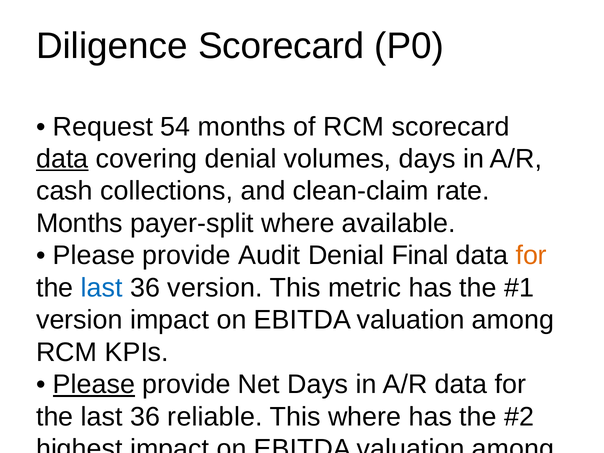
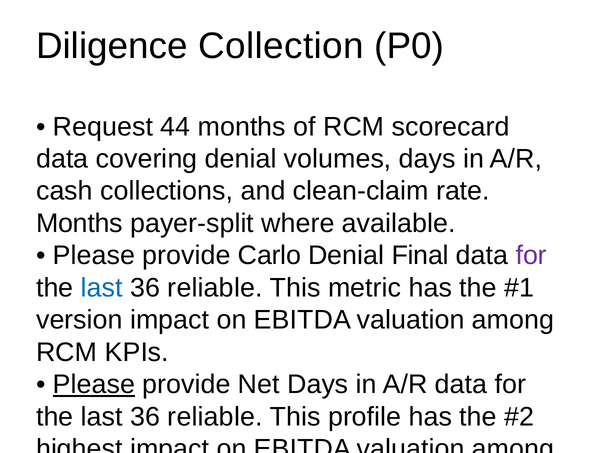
Diligence Scorecard: Scorecard -> Collection
54: 54 -> 44
data at (62, 159) underline: present -> none
Audit: Audit -> Carlo
for at (531, 256) colour: orange -> purple
version at (215, 288): version -> reliable
This where: where -> profile
